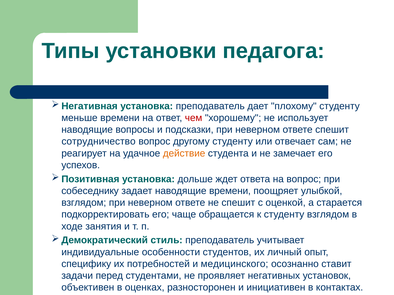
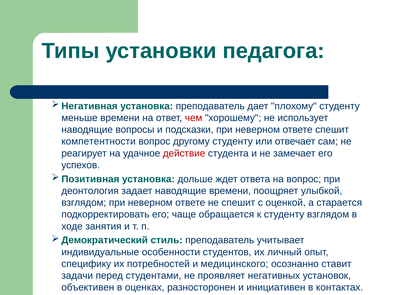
сотрудничество: сотрудничество -> компетентности
действие colour: orange -> red
собеседнику: собеседнику -> деонтология
